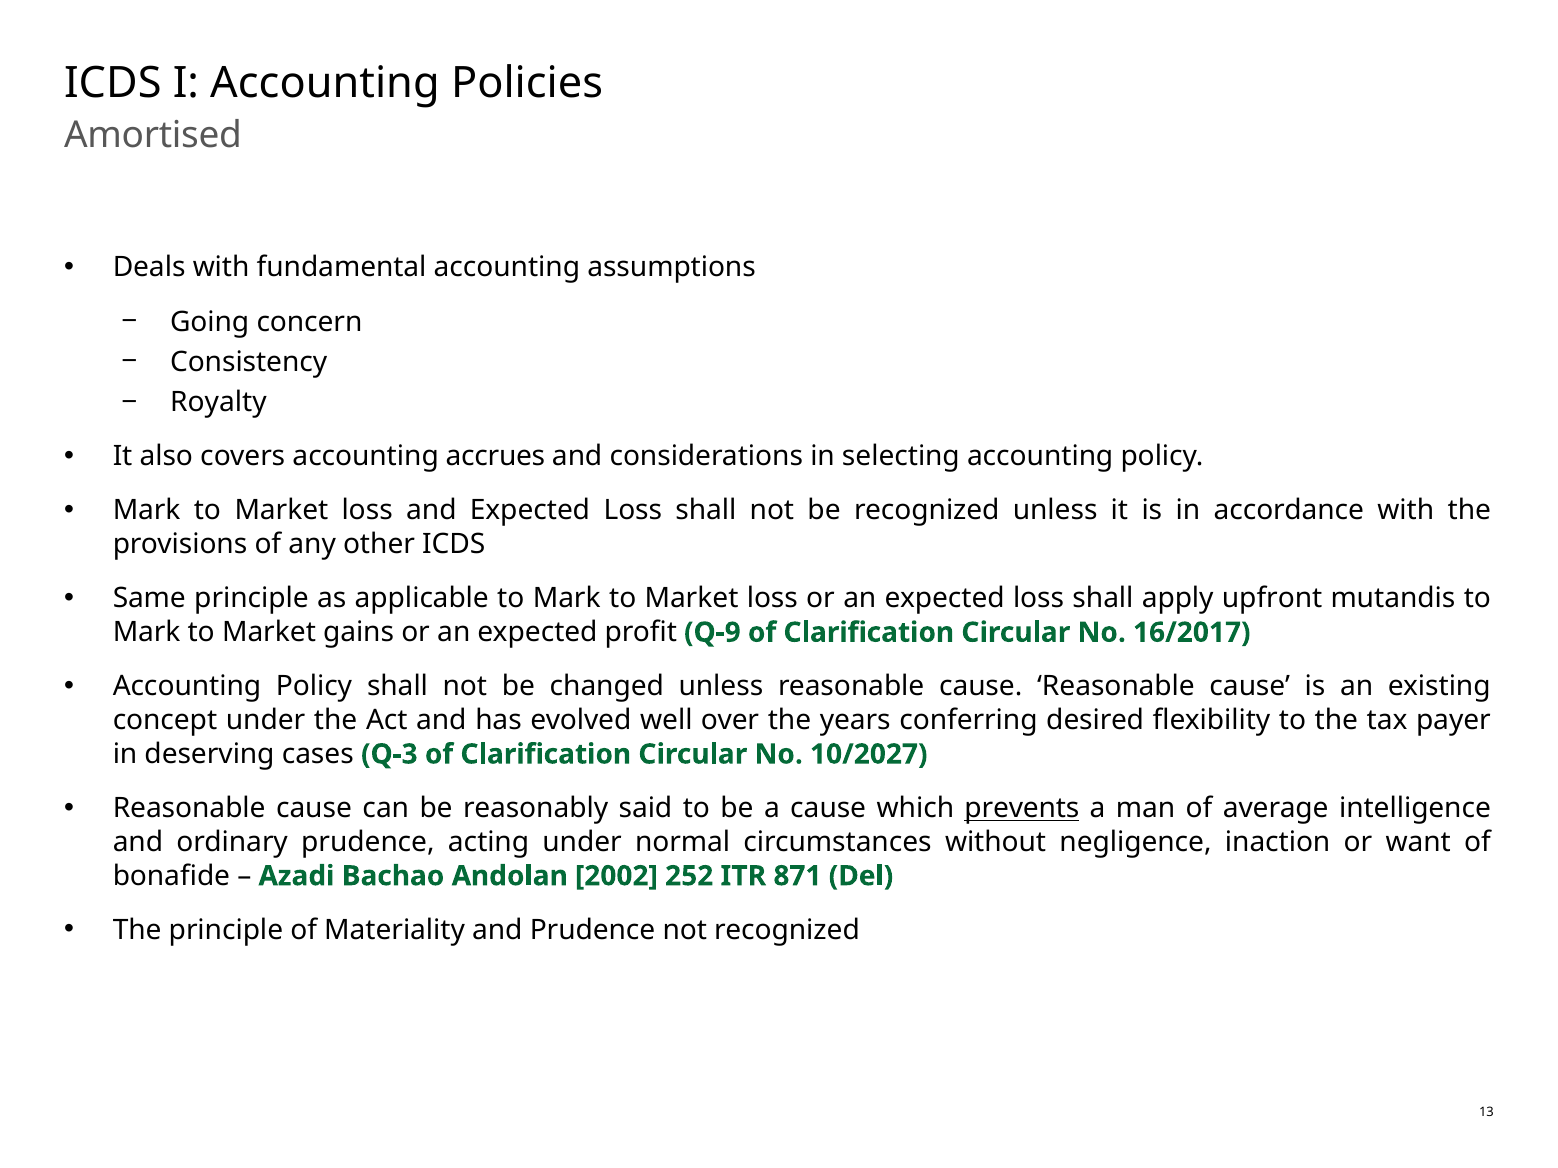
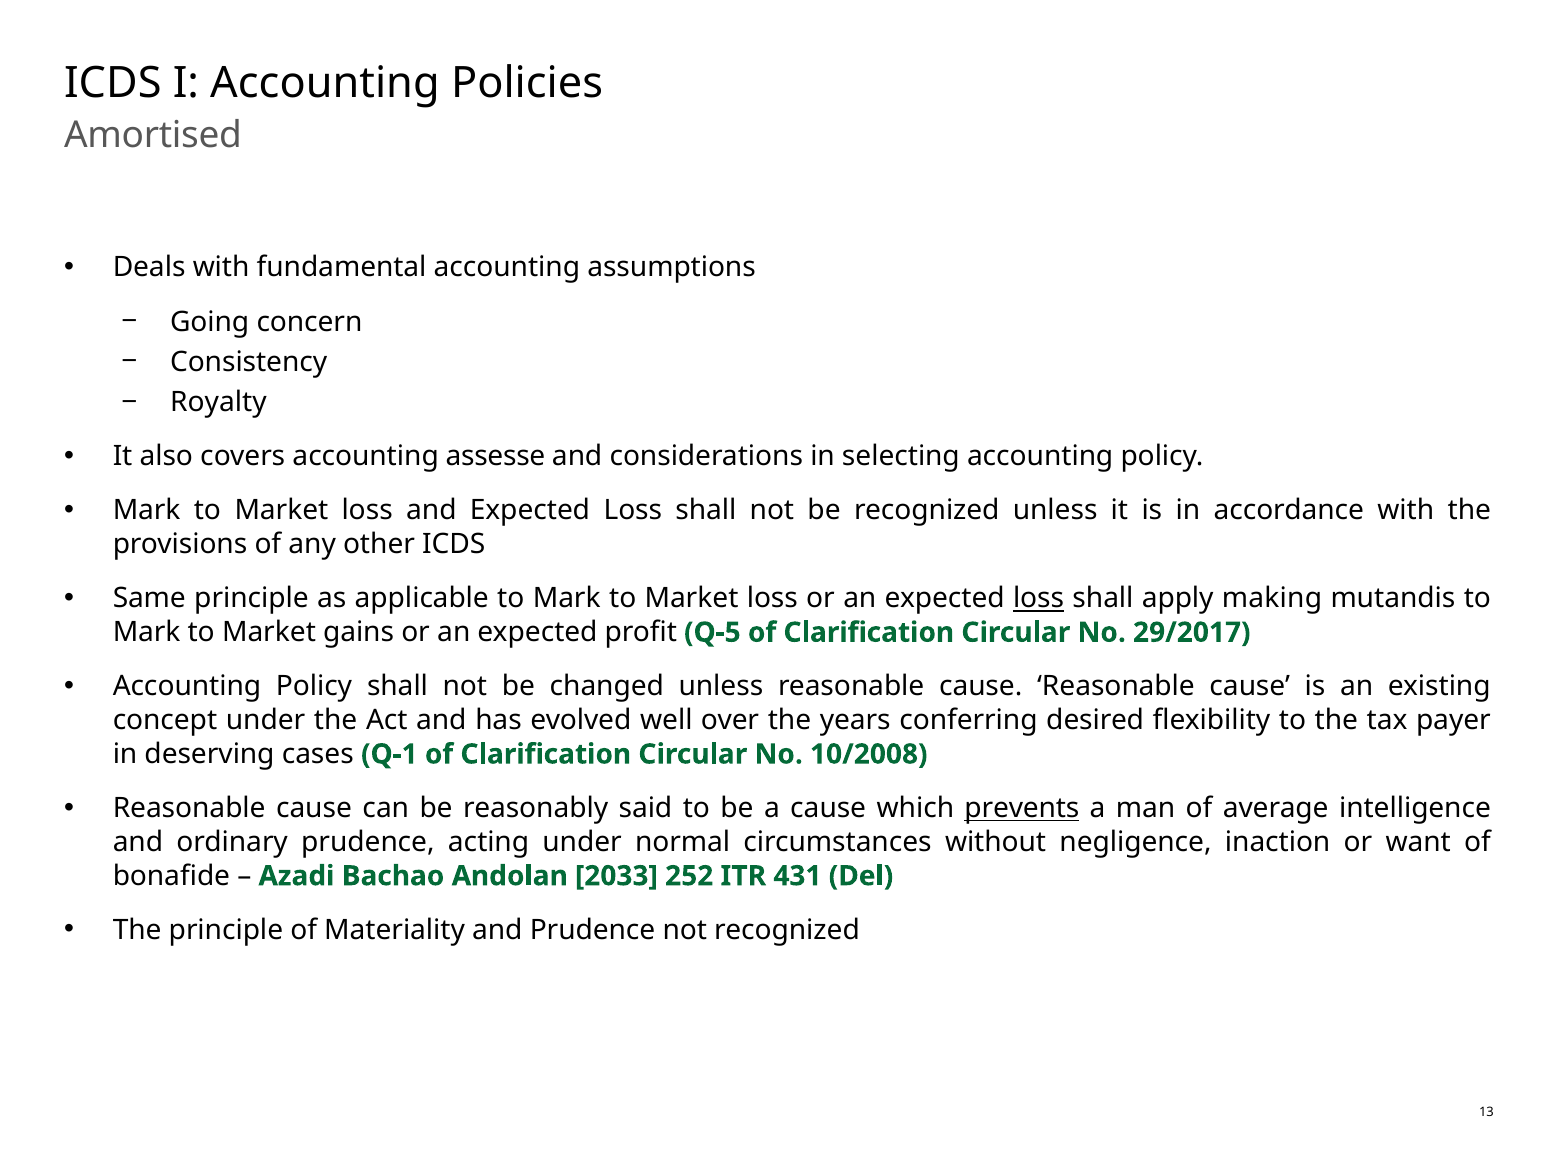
accrues: accrues -> assesse
loss at (1039, 599) underline: none -> present
upfront: upfront -> making
Q-9: Q-9 -> Q-5
16/2017: 16/2017 -> 29/2017
Q-3: Q-3 -> Q-1
10/2027: 10/2027 -> 10/2008
2002: 2002 -> 2033
871: 871 -> 431
